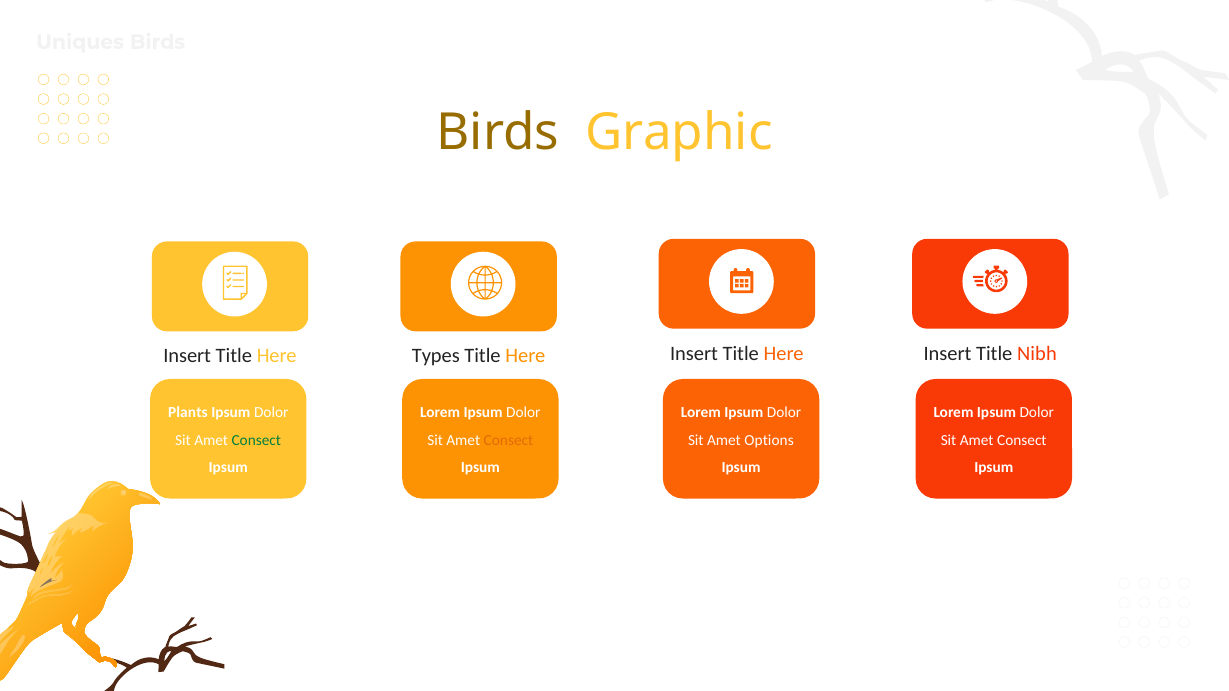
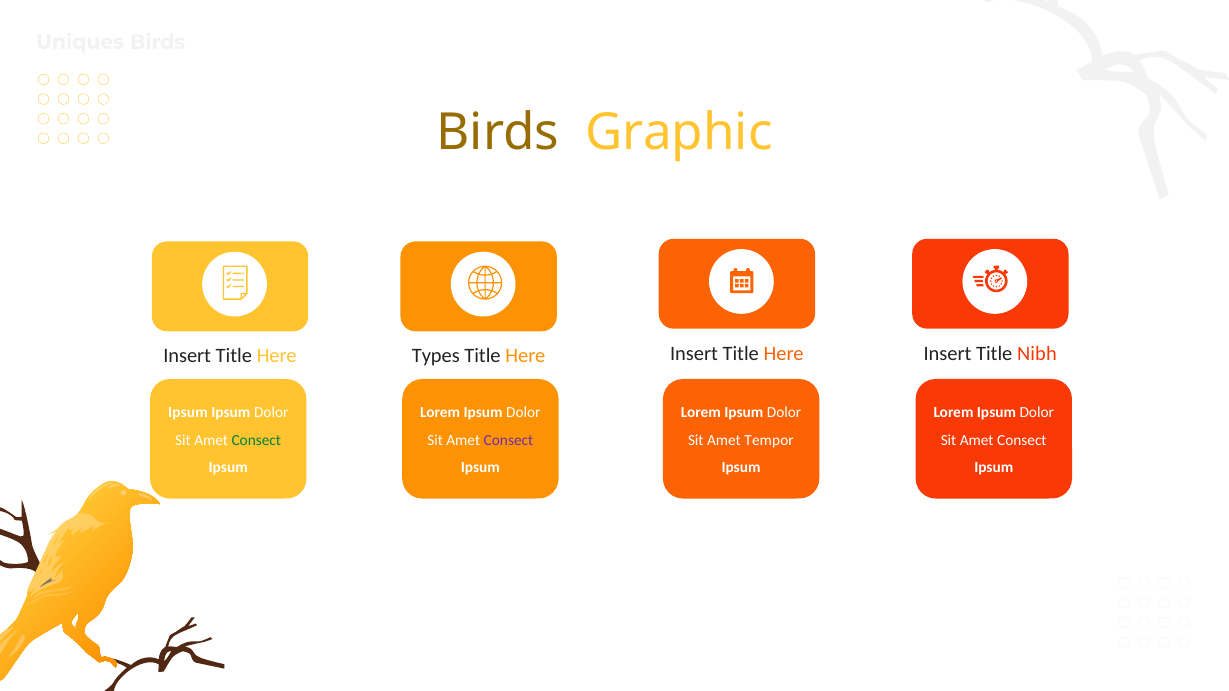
Plants at (188, 413): Plants -> Ipsum
Consect at (508, 440) colour: orange -> purple
Options: Options -> Tempor
